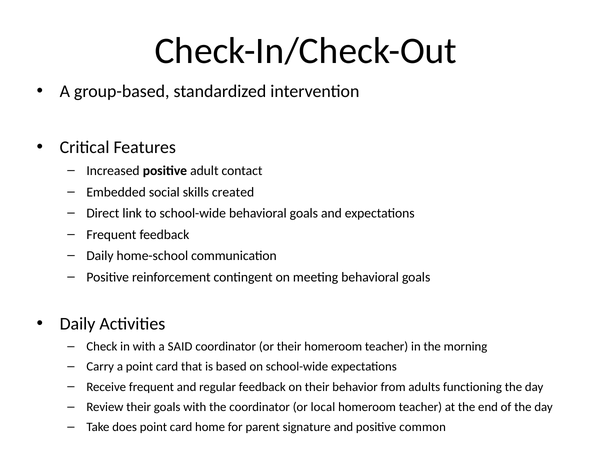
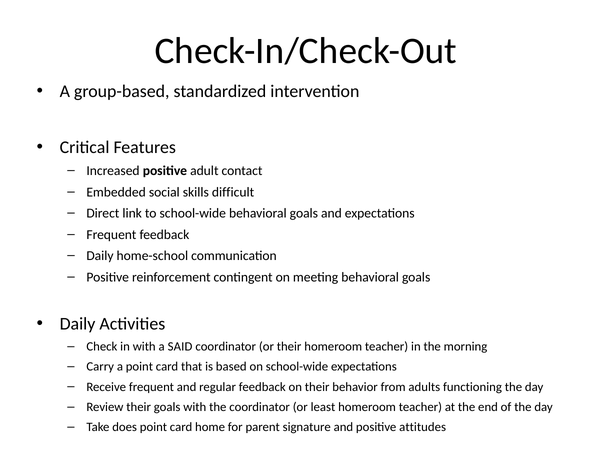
created: created -> difficult
local: local -> least
common: common -> attitudes
